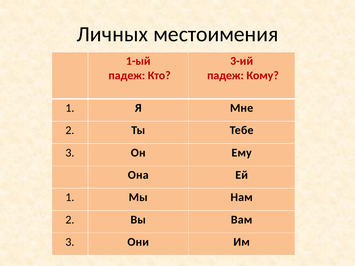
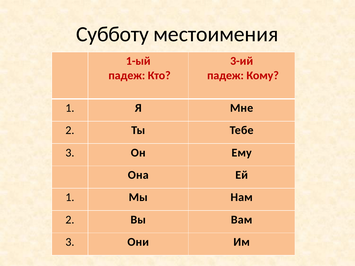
Личных: Личных -> Субботу
